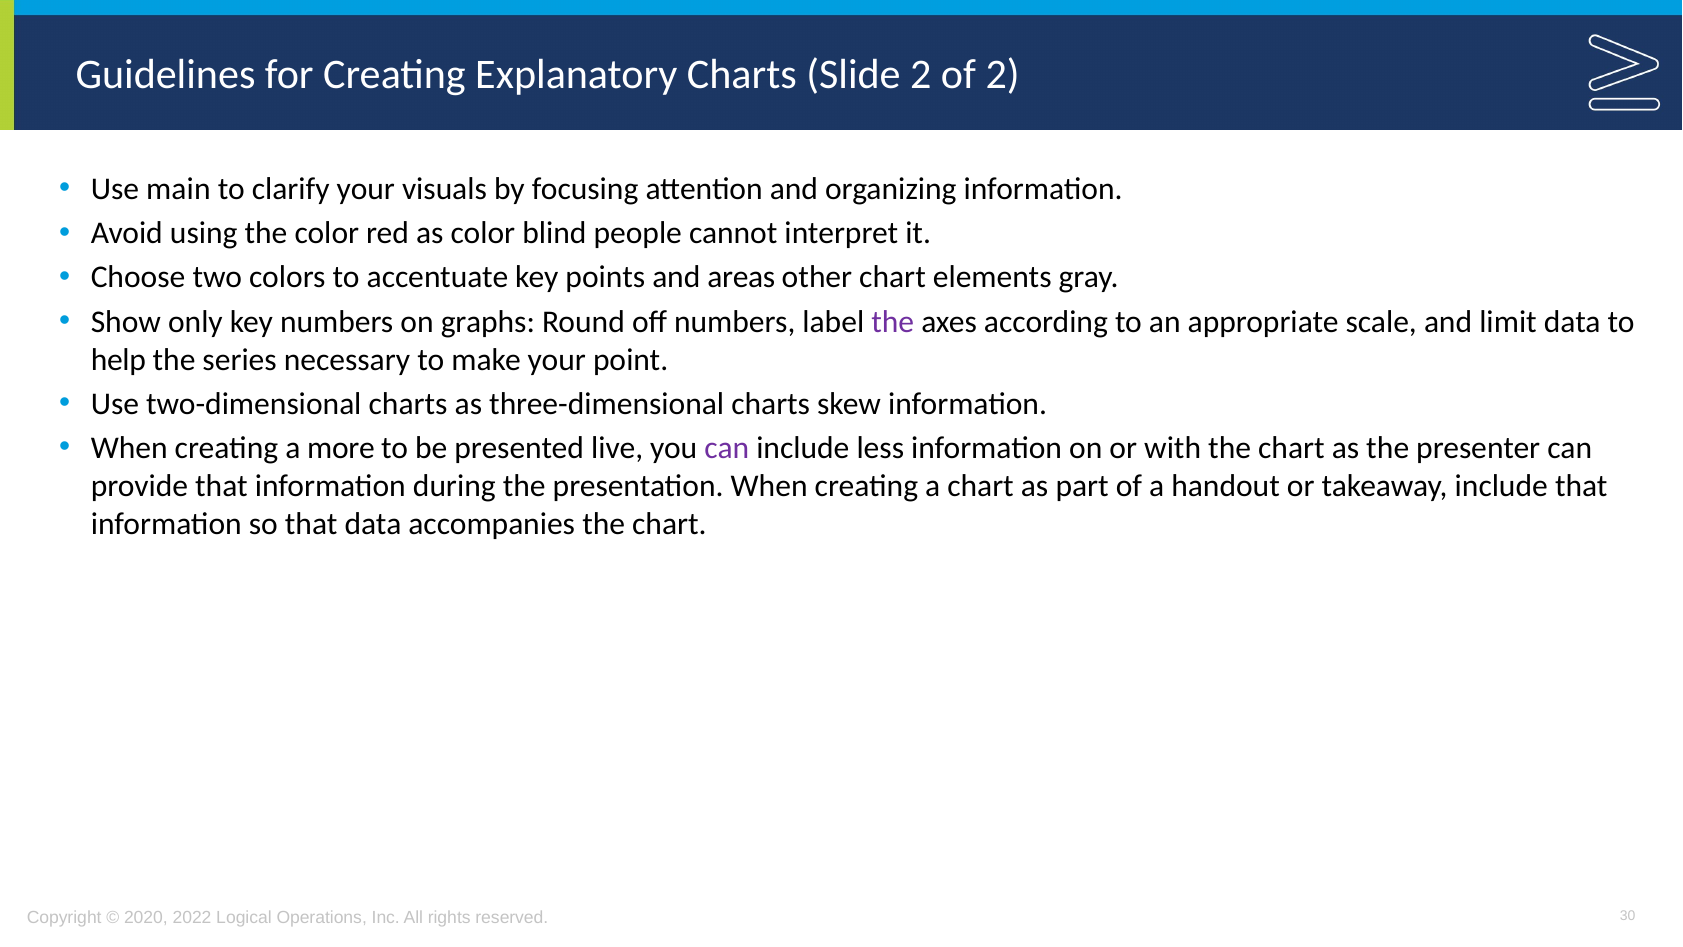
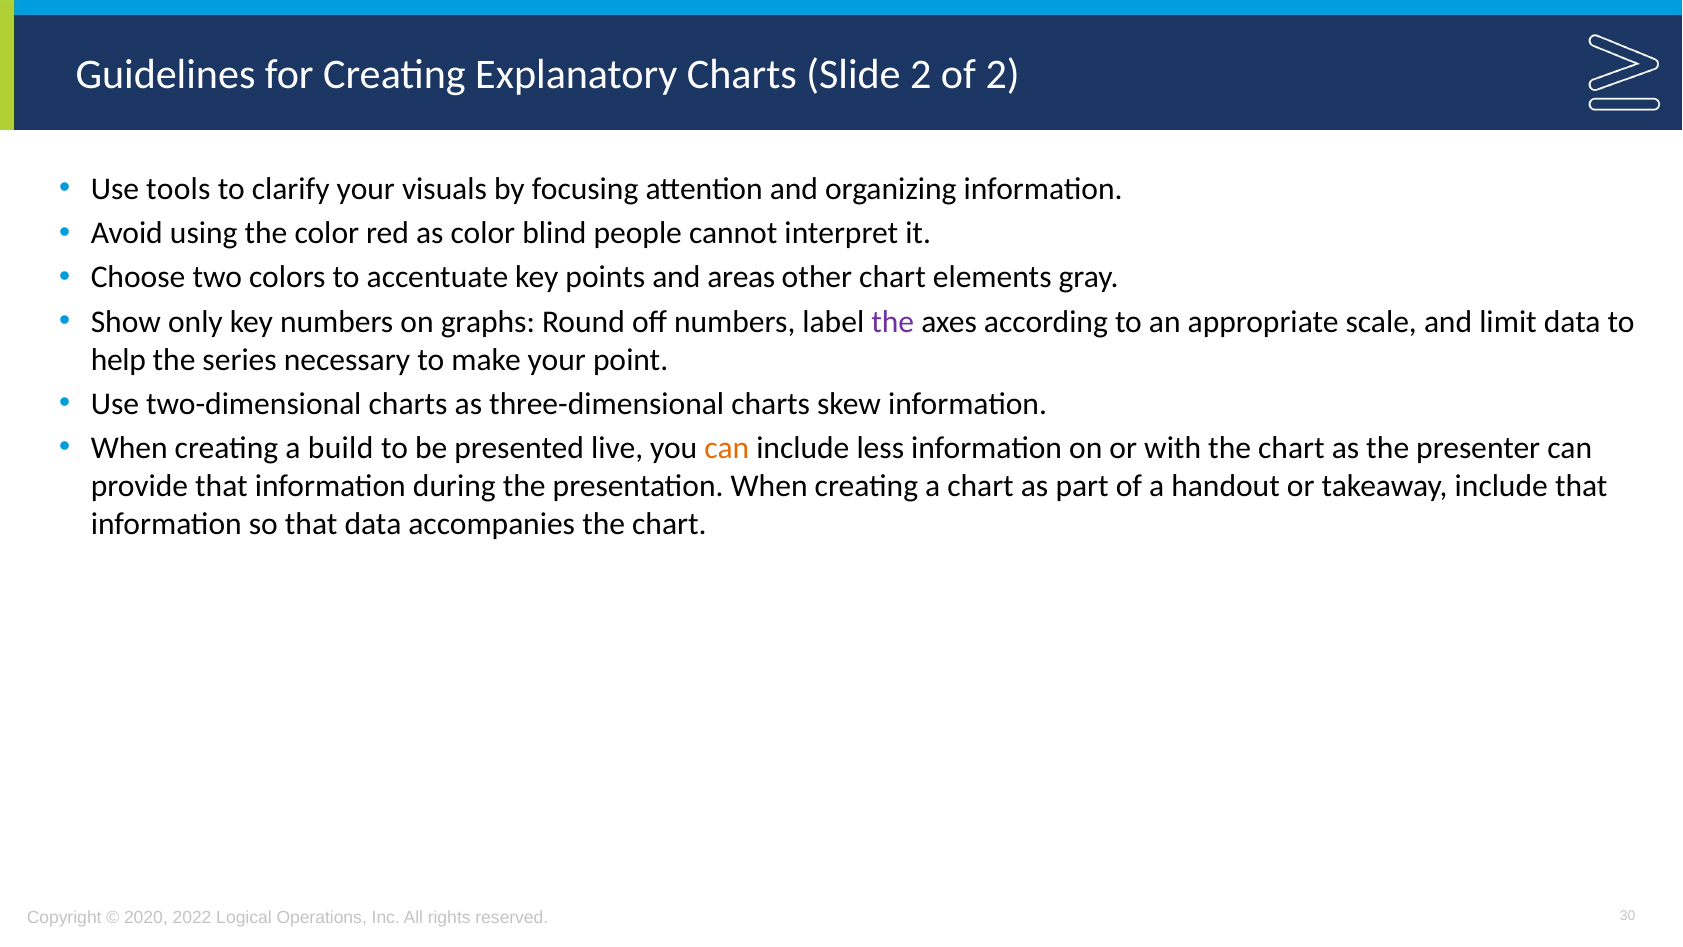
main: main -> tools
more: more -> build
can at (727, 448) colour: purple -> orange
